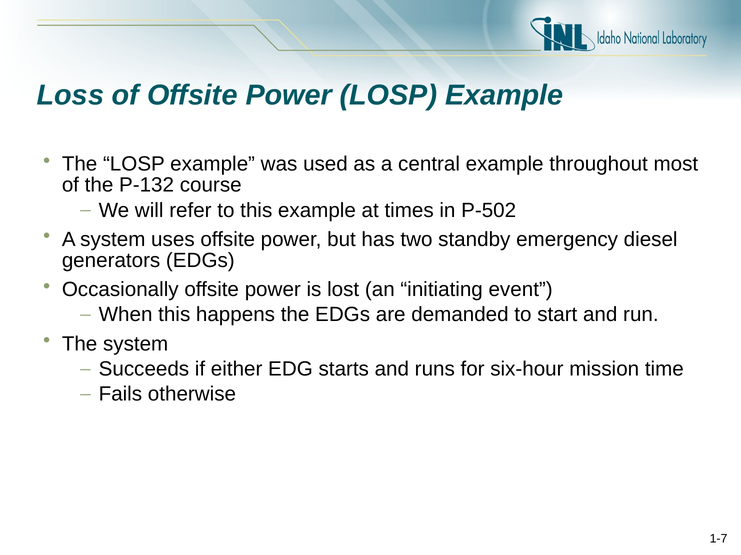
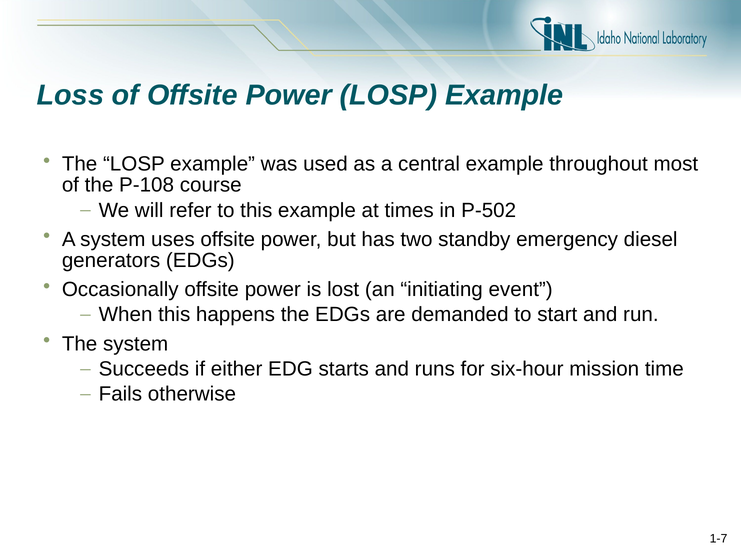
P-132: P-132 -> P-108
